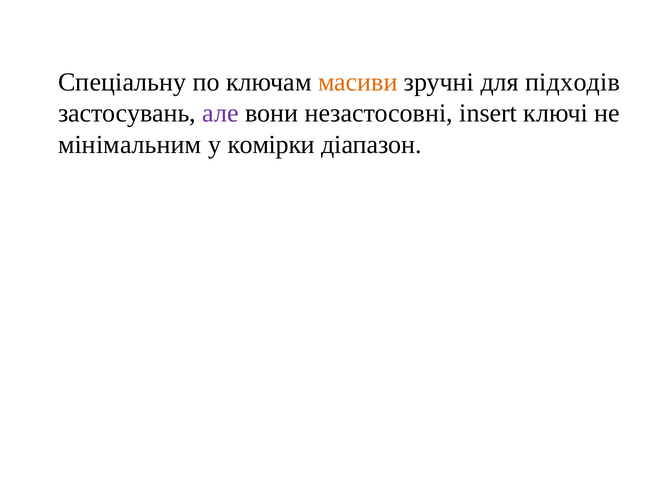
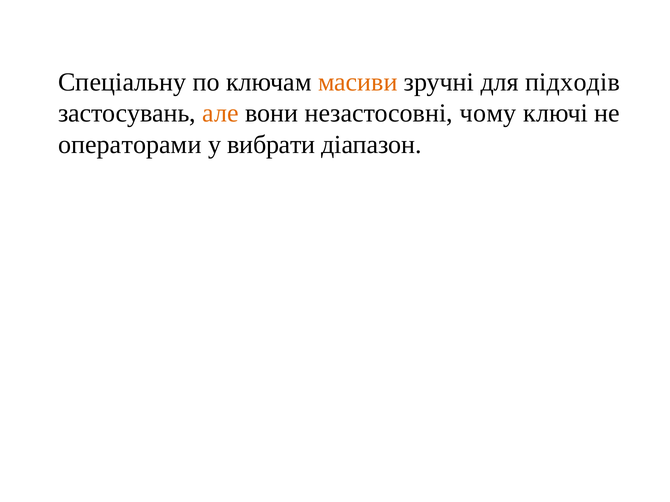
але colour: purple -> orange
insert: insert -> чому
мінімальним: мінімальним -> операторами
комірки: комірки -> вибрати
